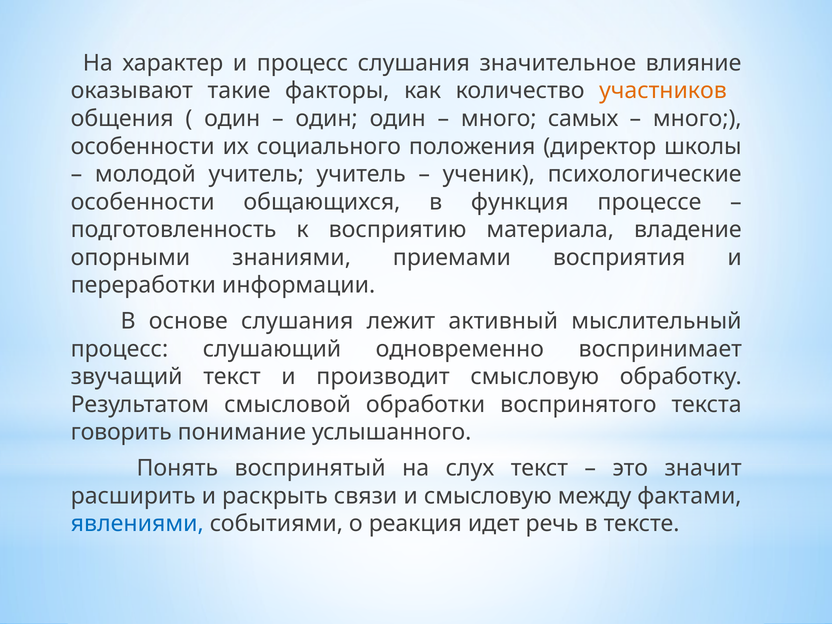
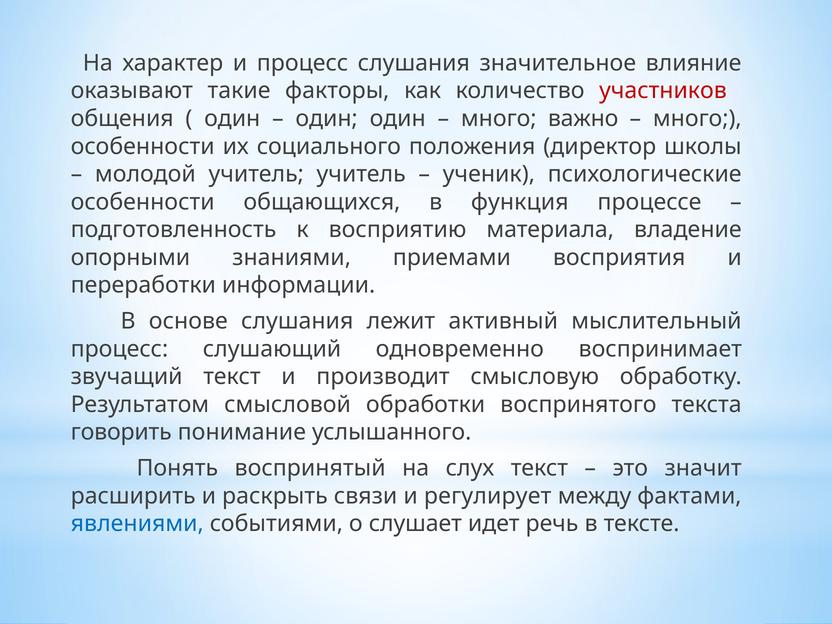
участников colour: orange -> red
самых: самых -> важно
и смысловую: смысловую -> регулирует
реакция: реакция -> слушает
